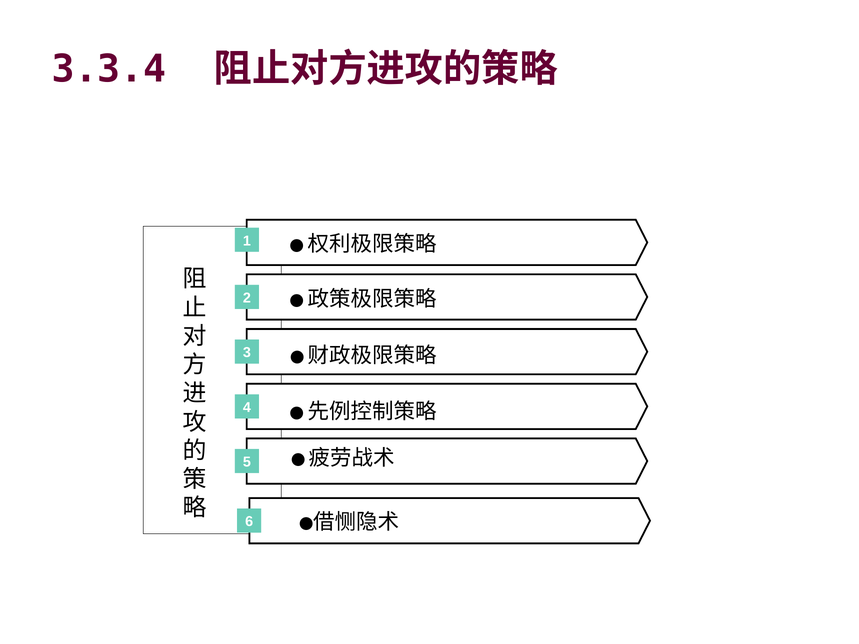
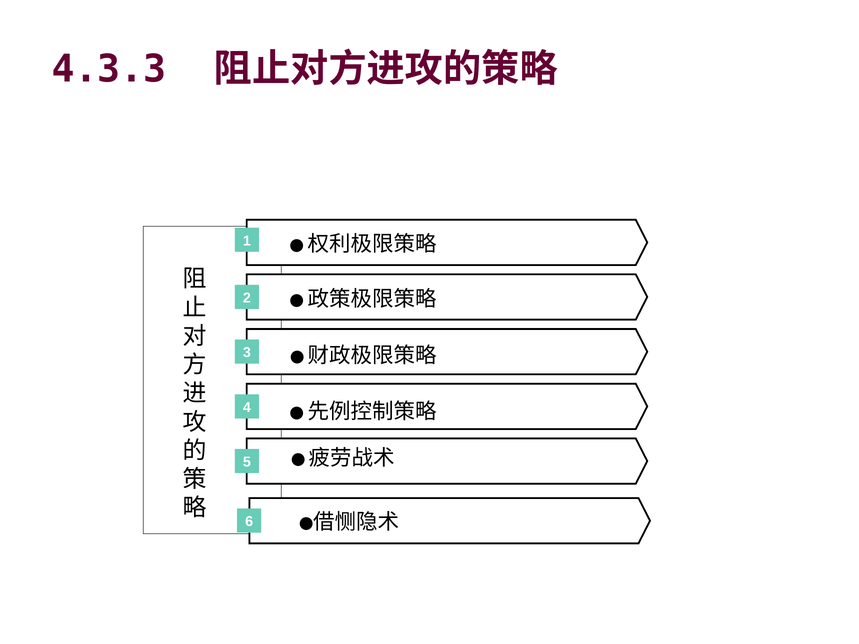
3.3.4: 3.3.4 -> 4.3.3
